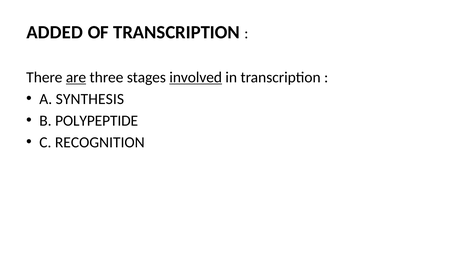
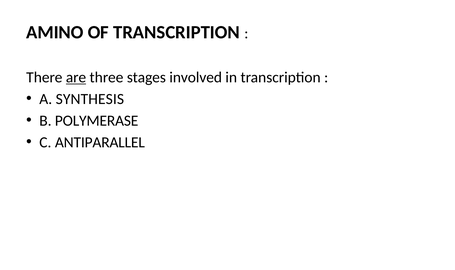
ADDED: ADDED -> AMINO
involved underline: present -> none
POLYPEPTIDE: POLYPEPTIDE -> POLYMERASE
RECOGNITION: RECOGNITION -> ANTIPARALLEL
